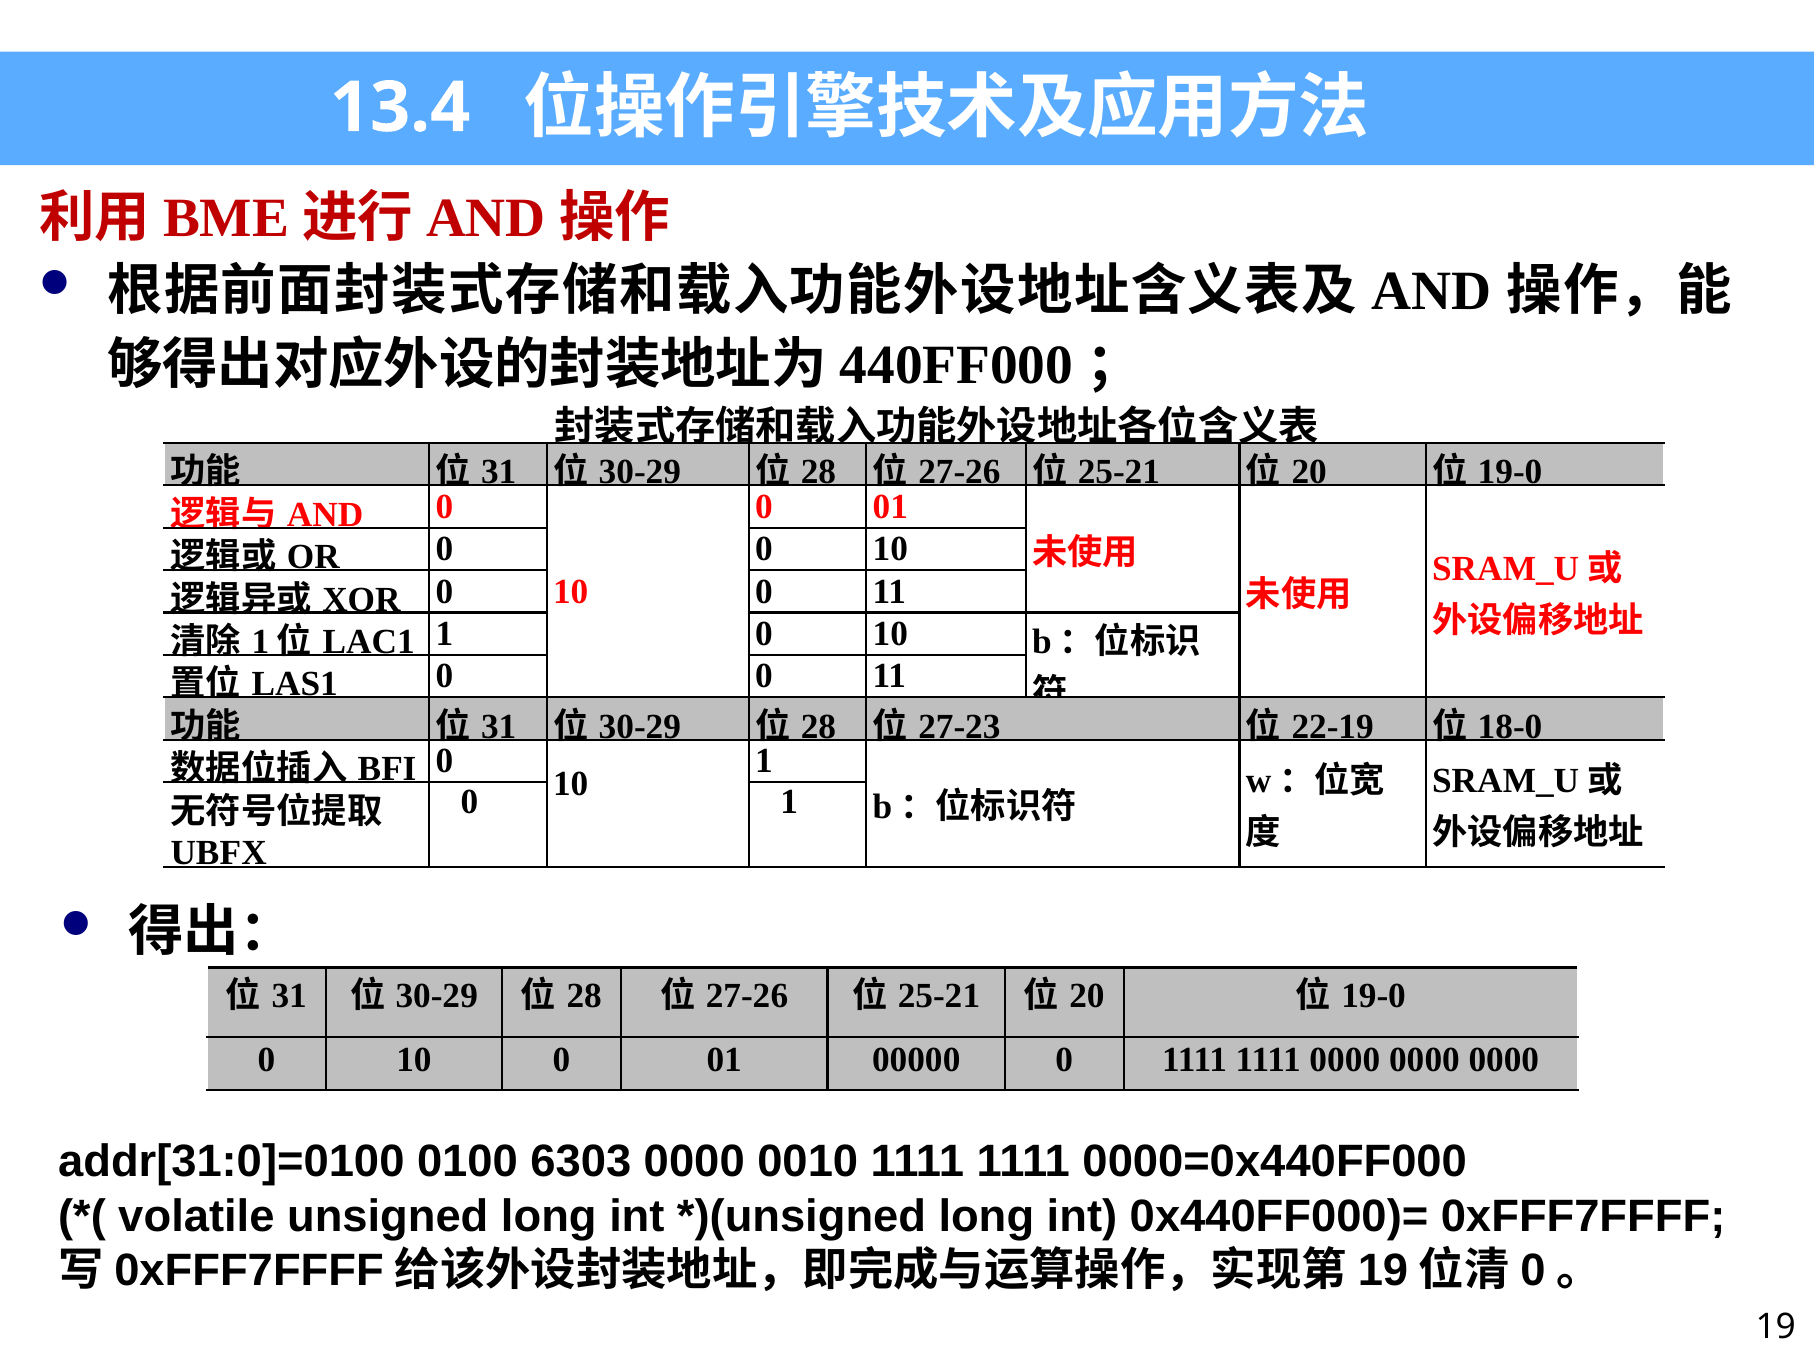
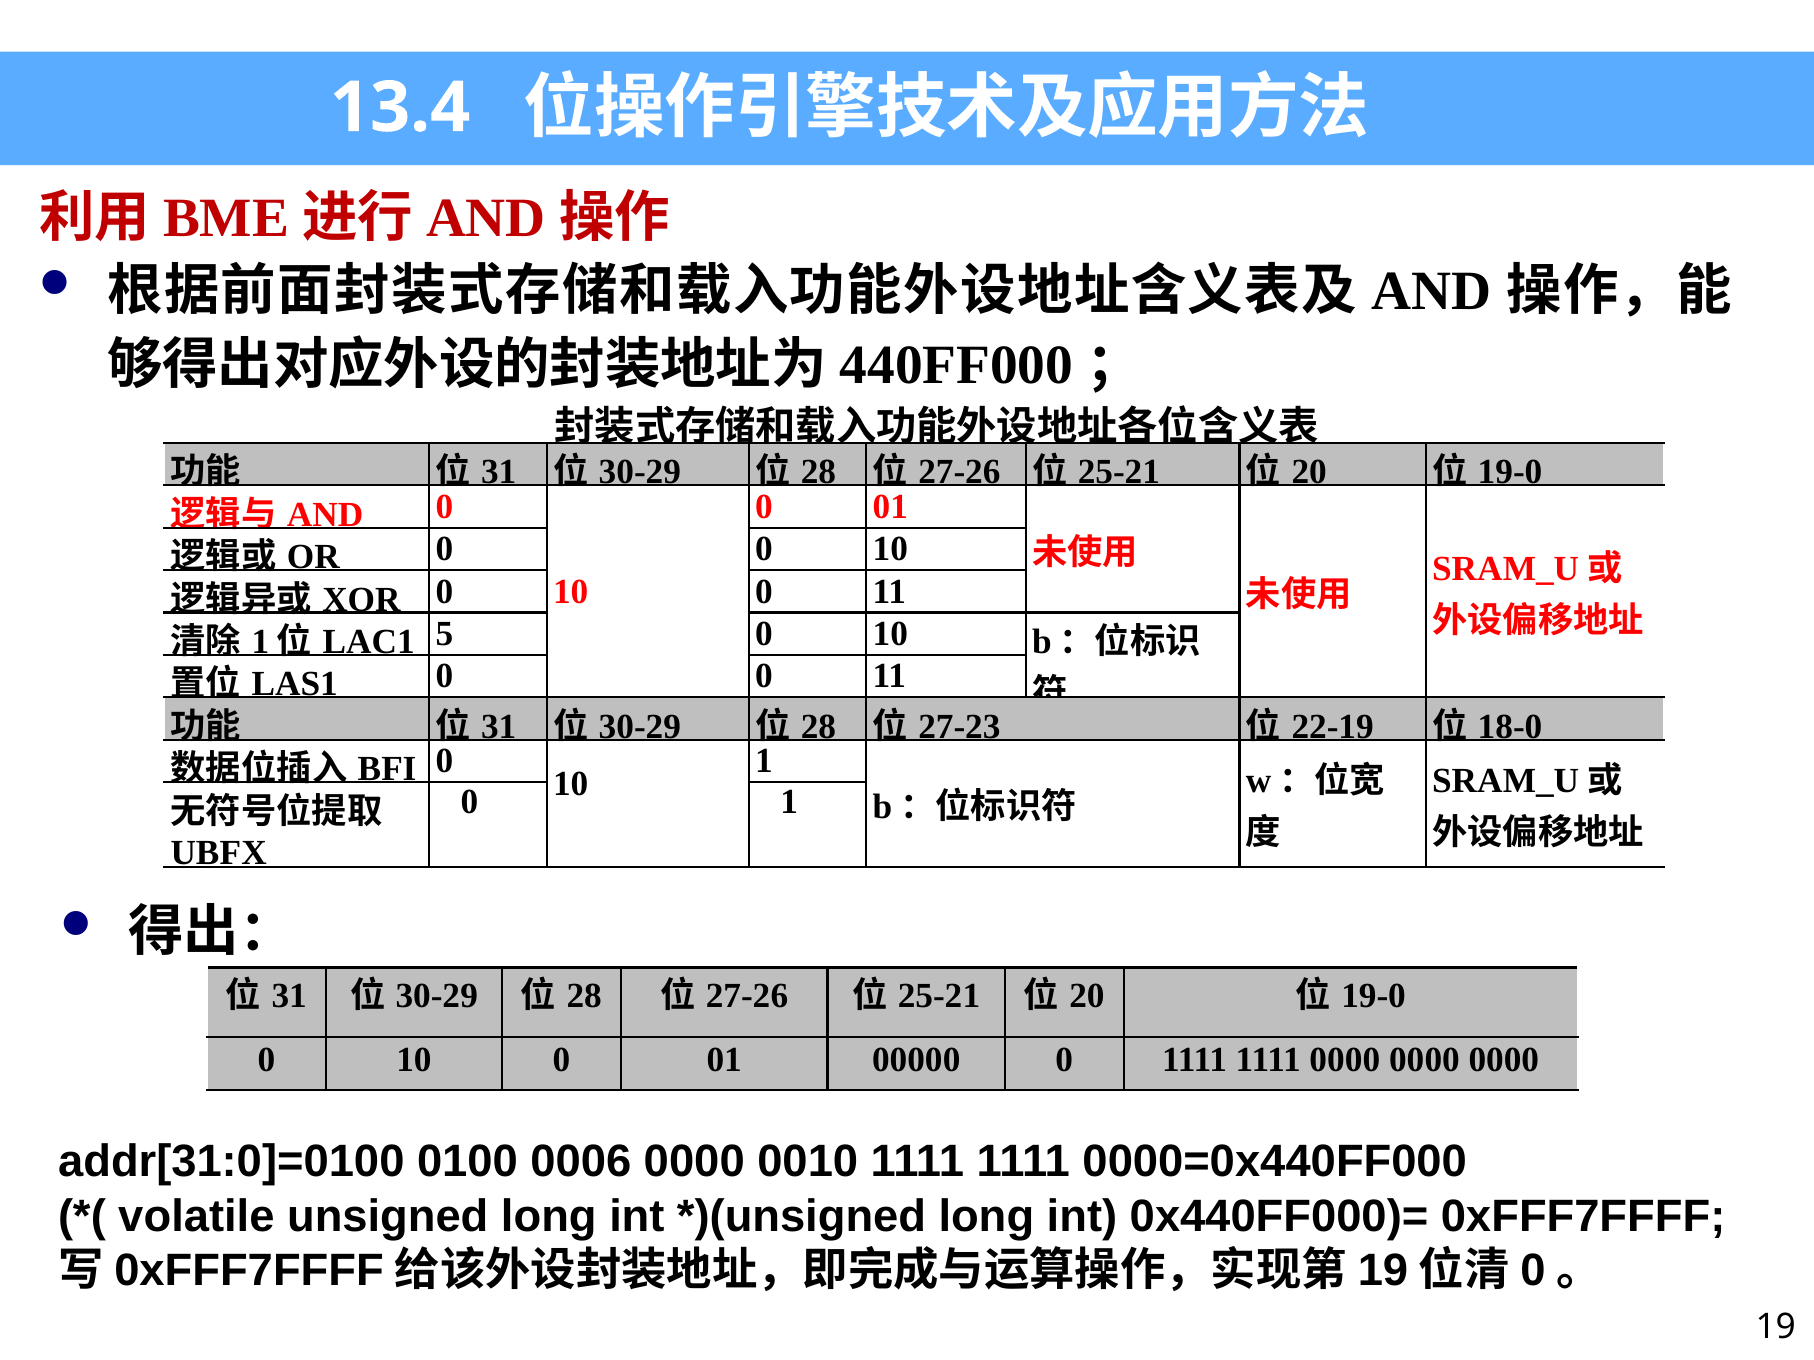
1 at (444, 634): 1 -> 5
6303: 6303 -> 0006
